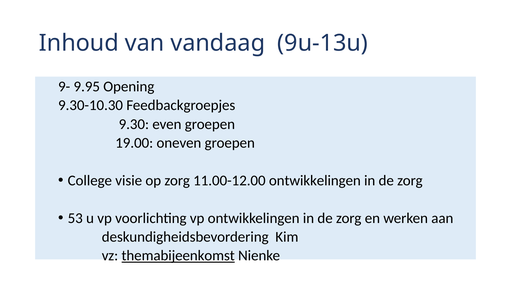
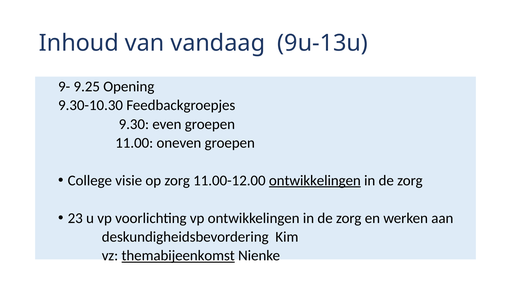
9.95: 9.95 -> 9.25
19.00: 19.00 -> 11.00
ontwikkelingen at (315, 180) underline: none -> present
53: 53 -> 23
